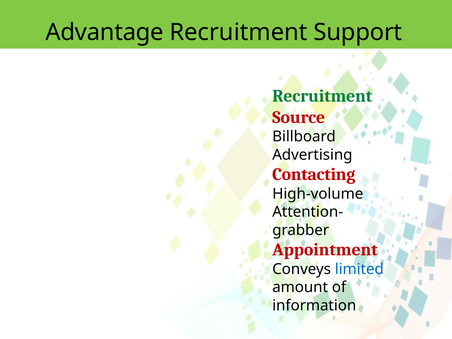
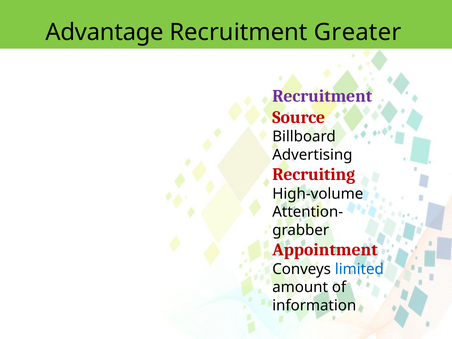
Support: Support -> Greater
Recruitment at (322, 96) colour: green -> purple
Contacting: Contacting -> Recruiting
